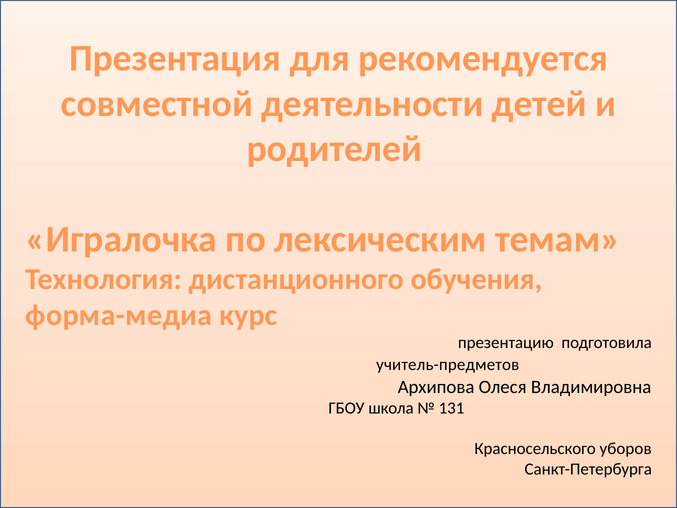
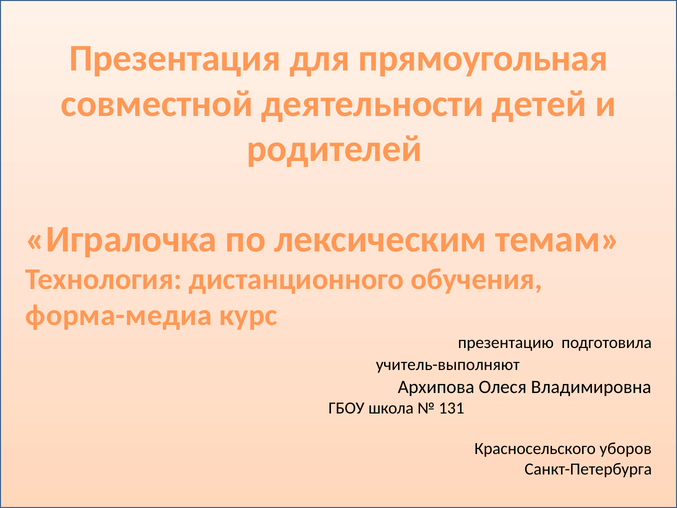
рекомендуется: рекомендуется -> прямоугольная
учитель-предметов: учитель-предметов -> учитель-выполняют
